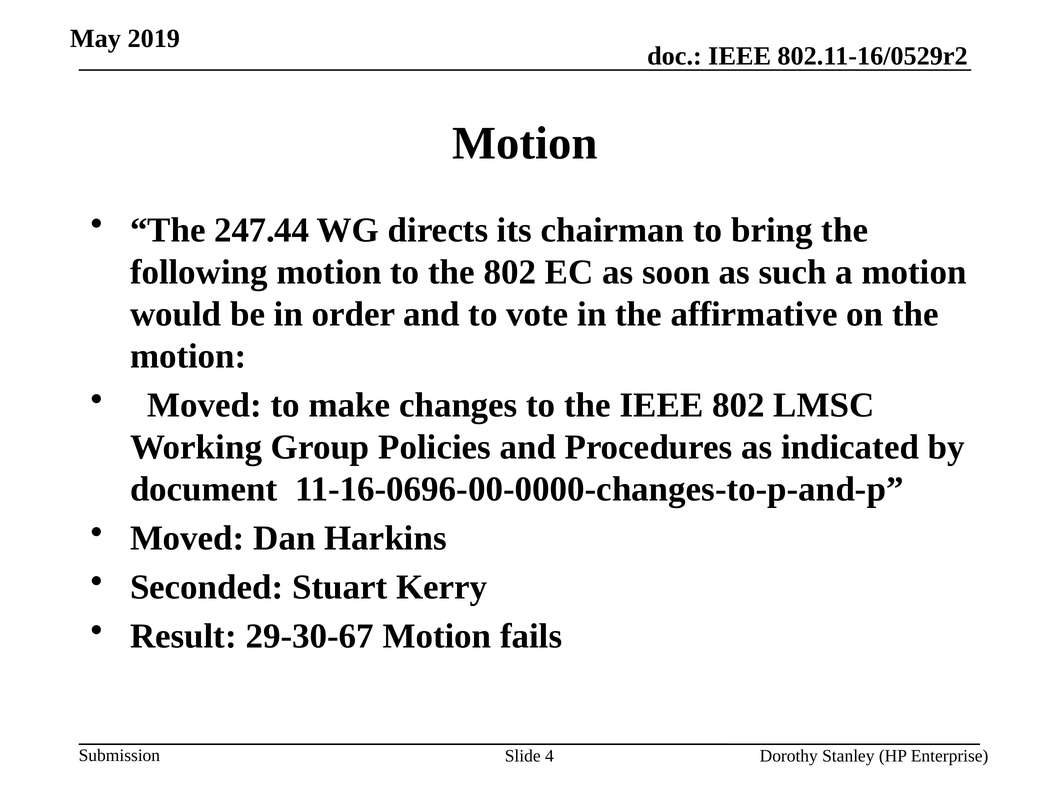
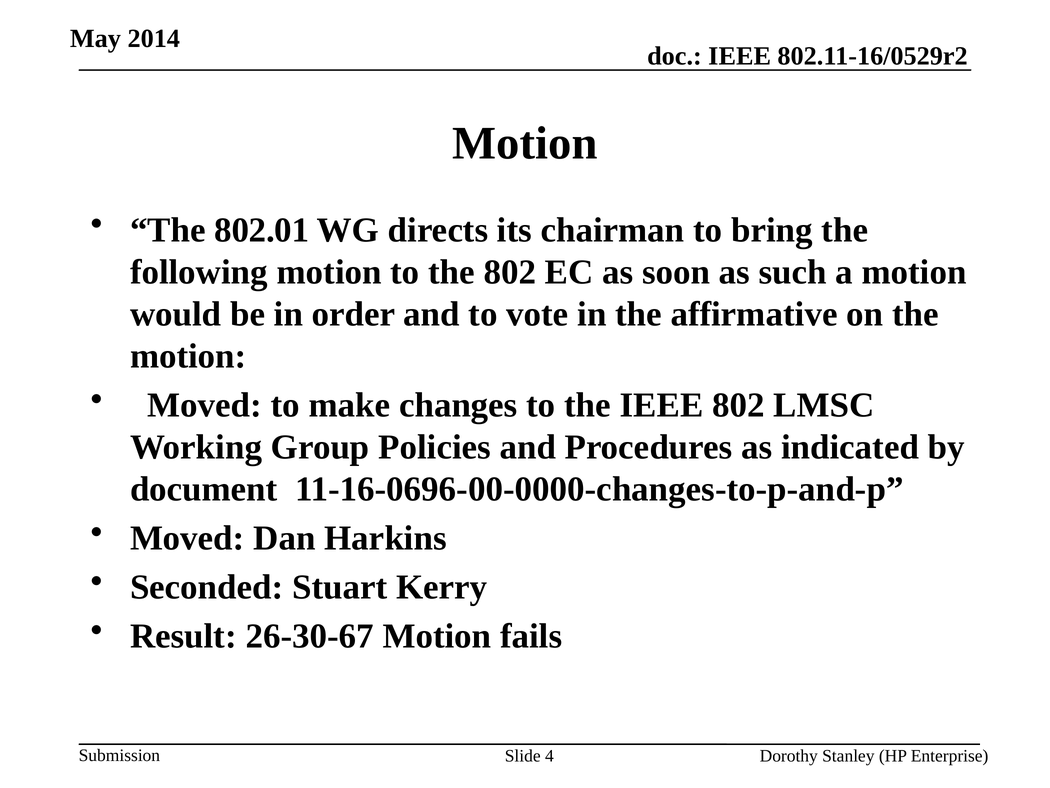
2019: 2019 -> 2014
247.44: 247.44 -> 802.01
29-30-67: 29-30-67 -> 26-30-67
